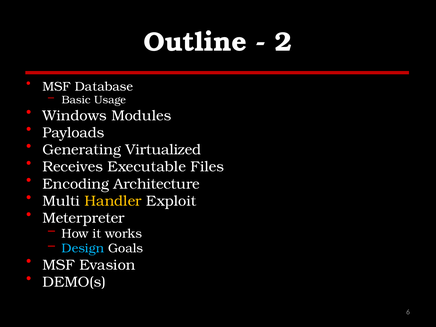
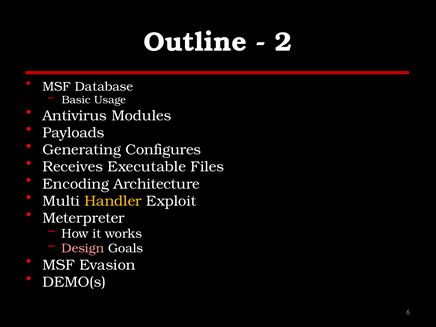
Windows: Windows -> Antivirus
Virtualized: Virtualized -> Configures
Design colour: light blue -> pink
